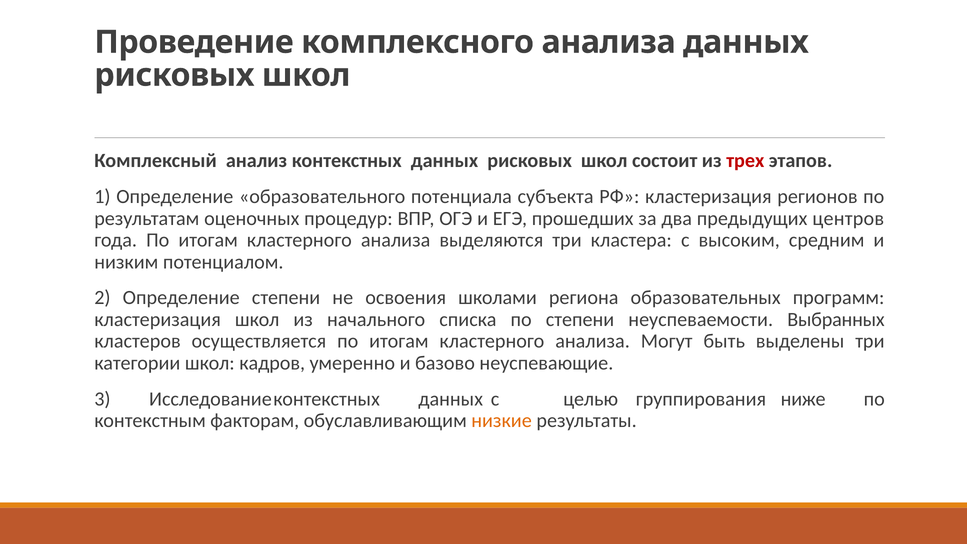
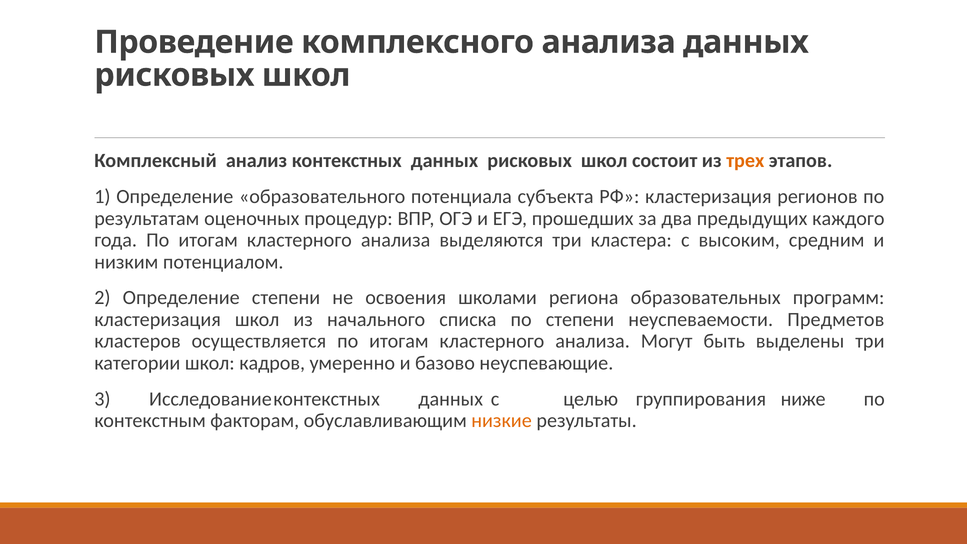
трех colour: red -> orange
центров: центров -> каждого
Выбранных: Выбранных -> Предметов
